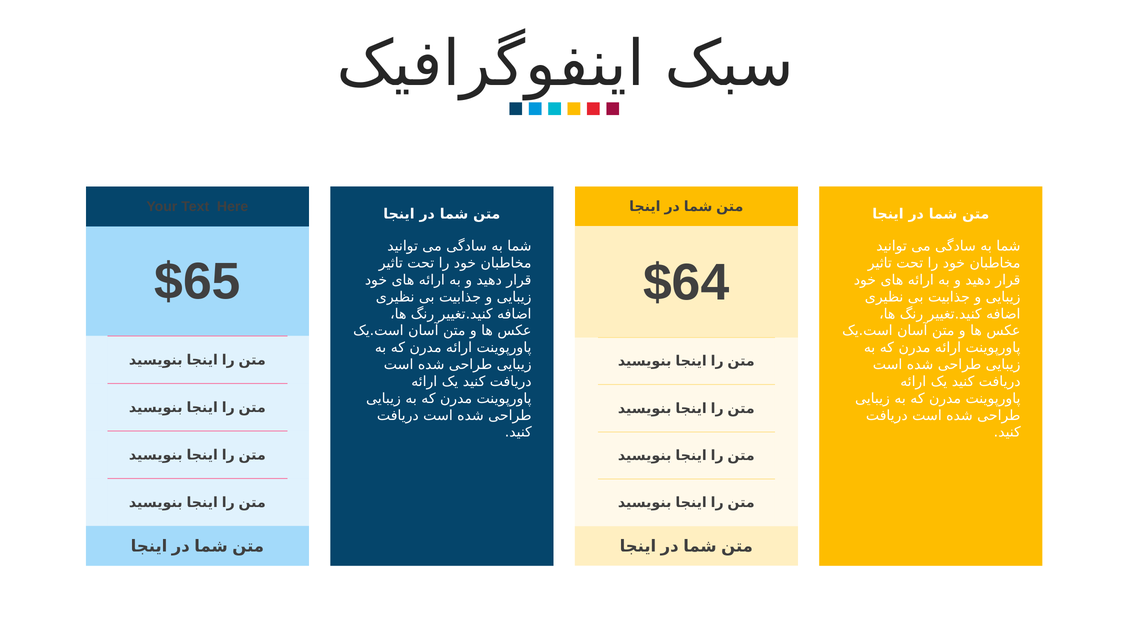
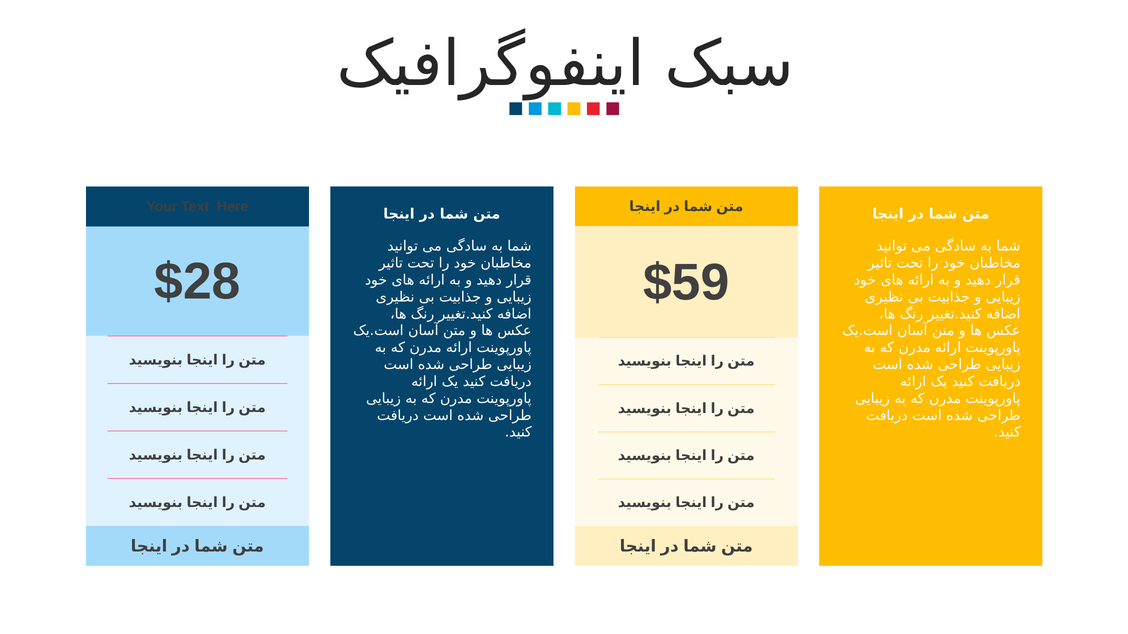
$65: $65 -> $28
$64: $64 -> $59
